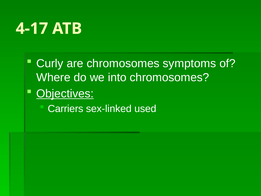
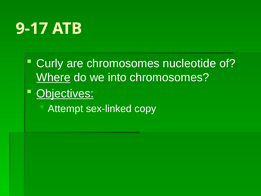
4-17: 4-17 -> 9-17
symptoms: symptoms -> nucleotide
Where underline: none -> present
Carriers: Carriers -> Attempt
used: used -> copy
